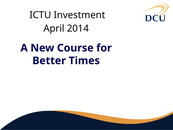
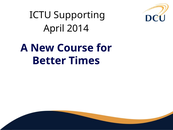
Investment: Investment -> Supporting
